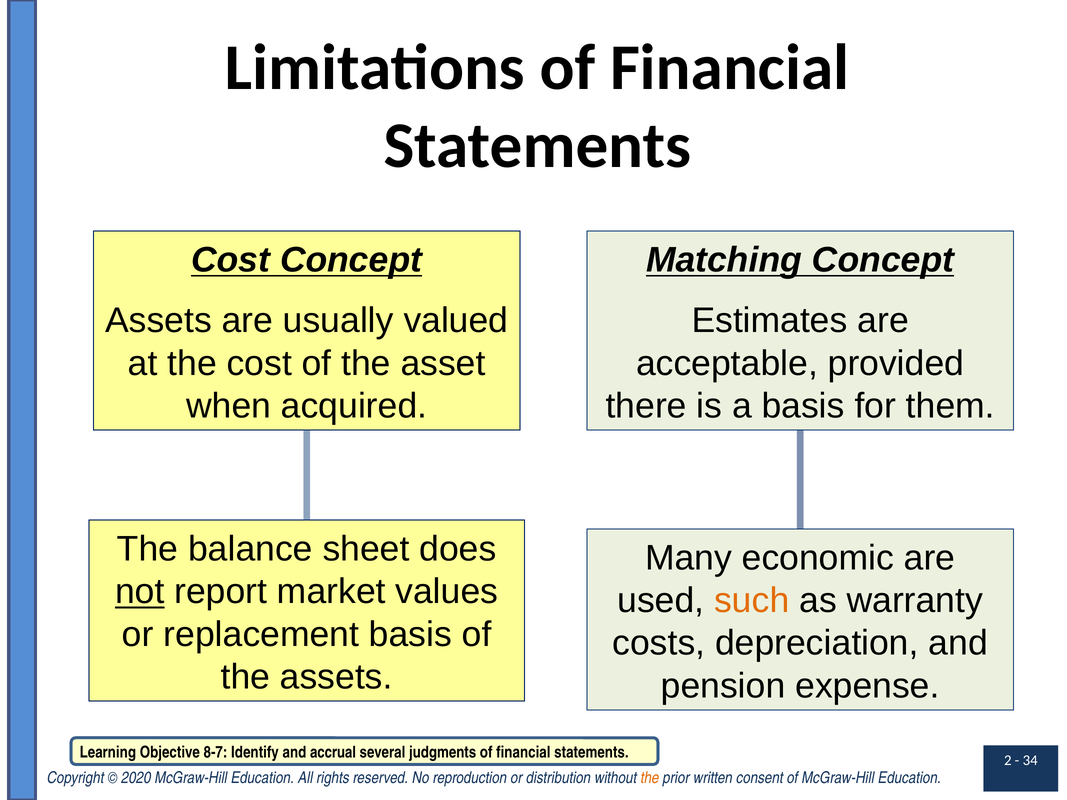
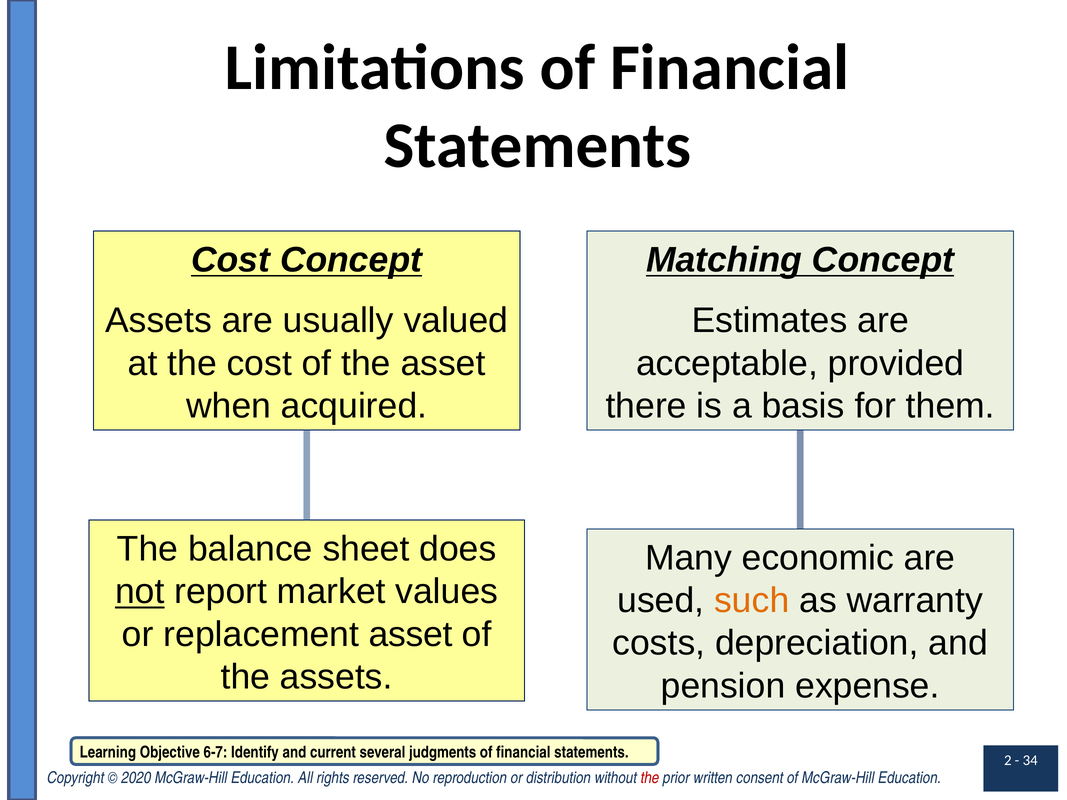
replacement basis: basis -> asset
8-7: 8-7 -> 6-7
accrual: accrual -> current
the at (650, 778) colour: orange -> red
